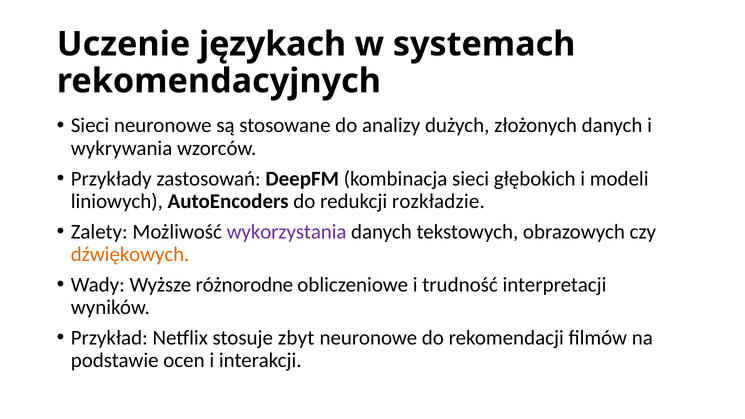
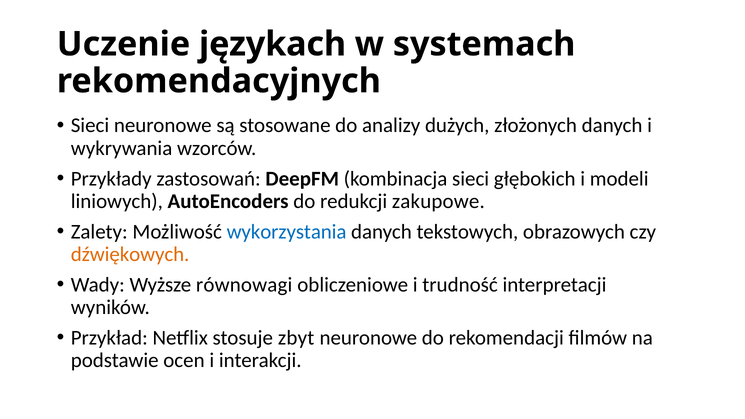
rozkładzie: rozkładzie -> zakupowe
wykorzystania colour: purple -> blue
różnorodne: różnorodne -> równowagi
